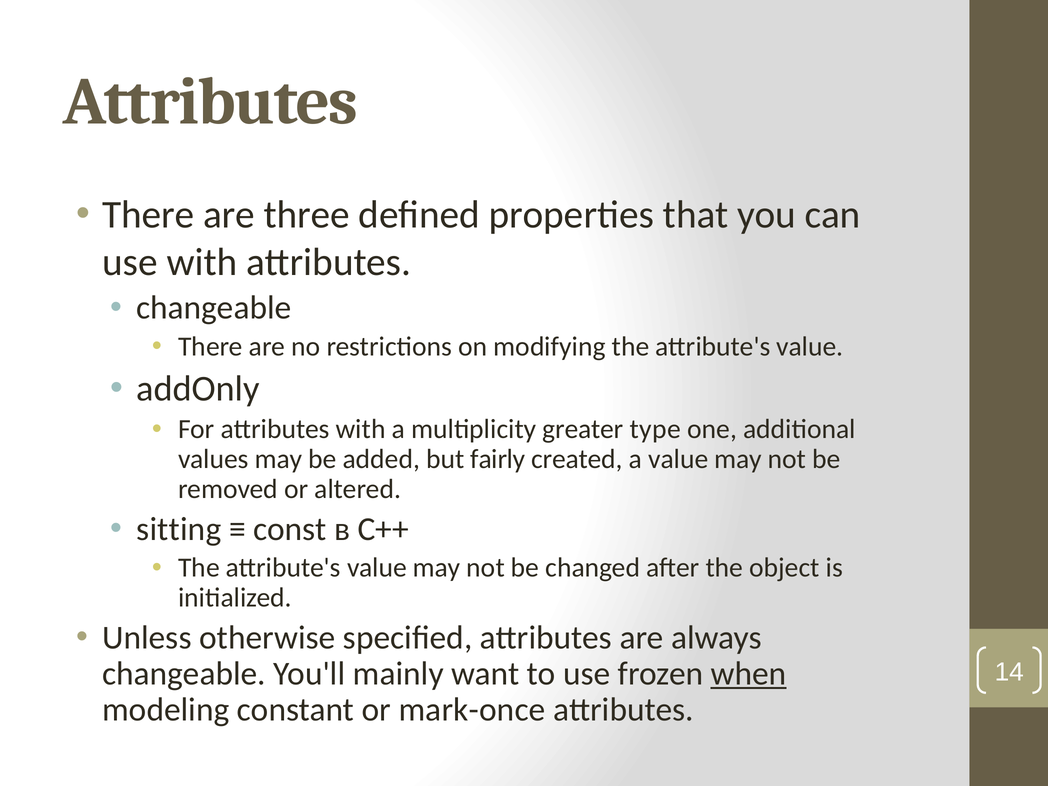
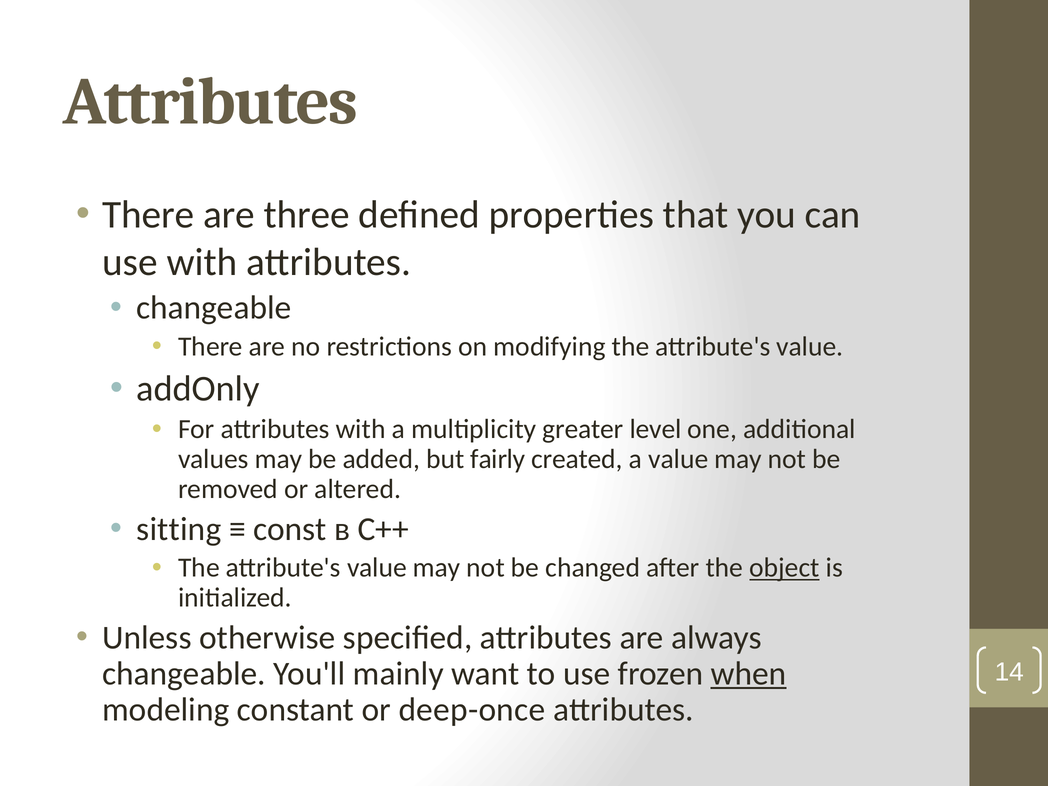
type: type -> level
object underline: none -> present
mark-once: mark-once -> deep-once
